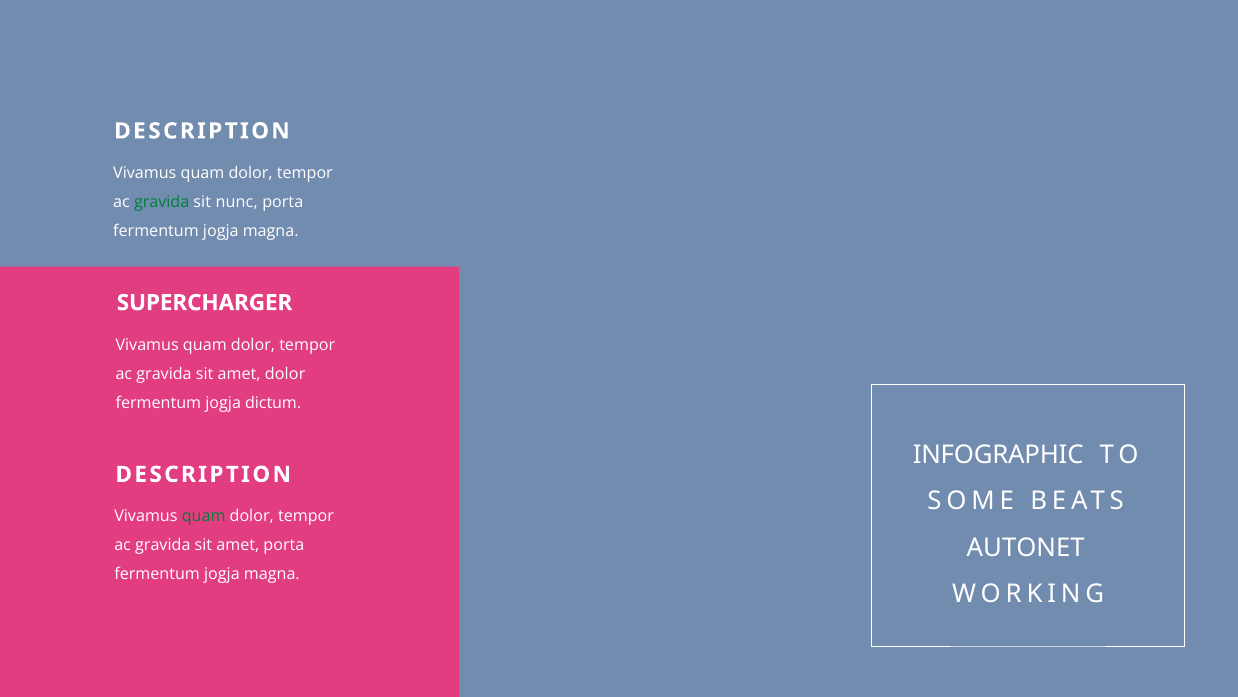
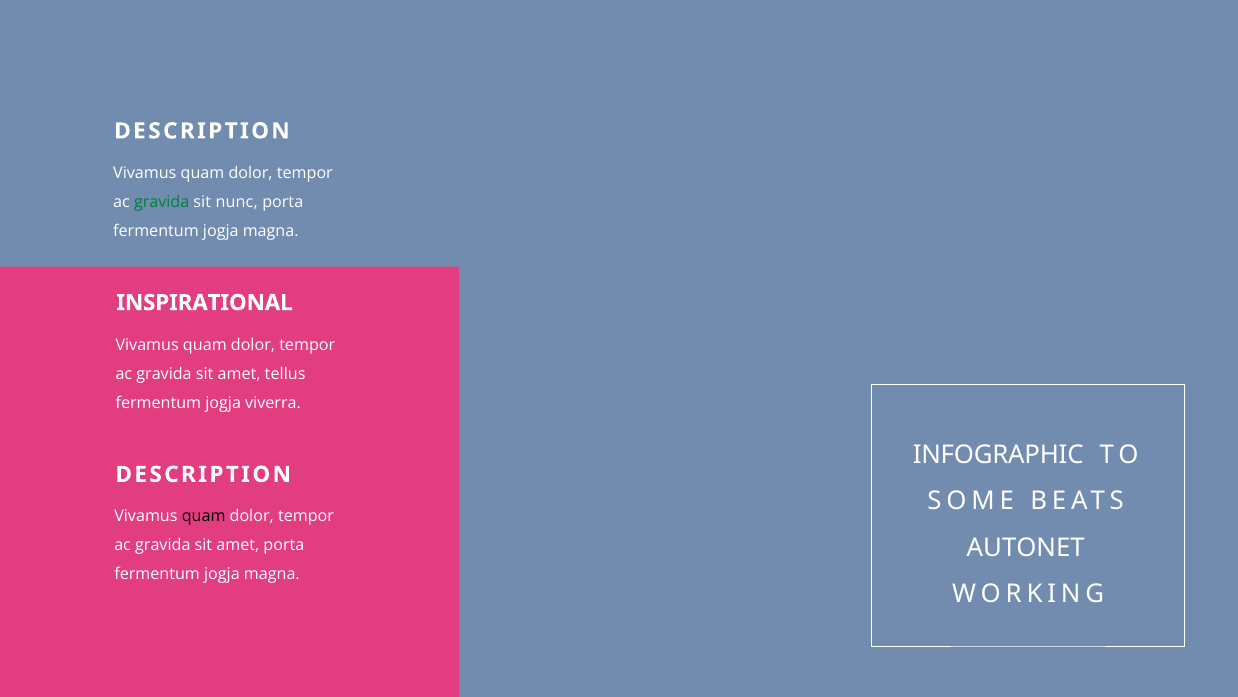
SUPERCHARGER: SUPERCHARGER -> INSPIRATIONAL
amet dolor: dolor -> tellus
dictum: dictum -> viverra
quam at (204, 516) colour: green -> black
